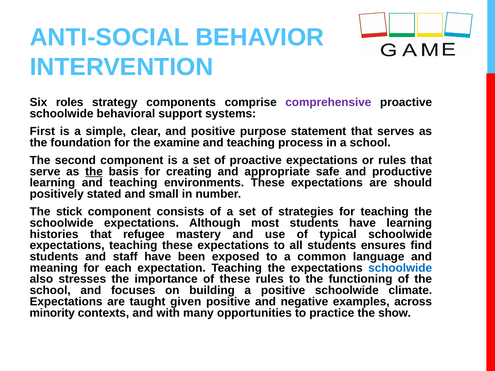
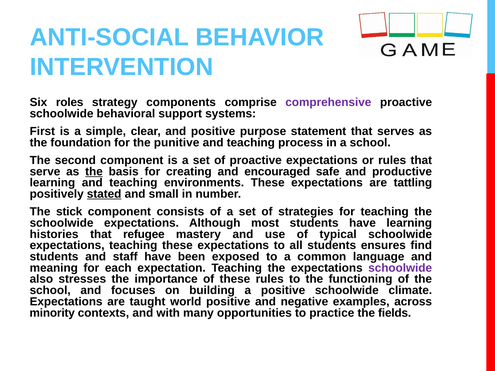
examine: examine -> punitive
appropriate: appropriate -> encouraged
should: should -> tattling
stated underline: none -> present
schoolwide at (400, 268) colour: blue -> purple
given: given -> world
show: show -> fields
